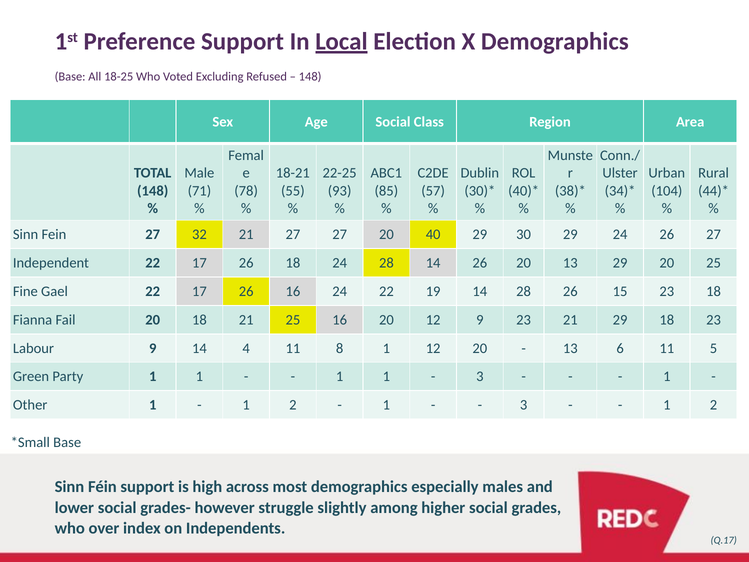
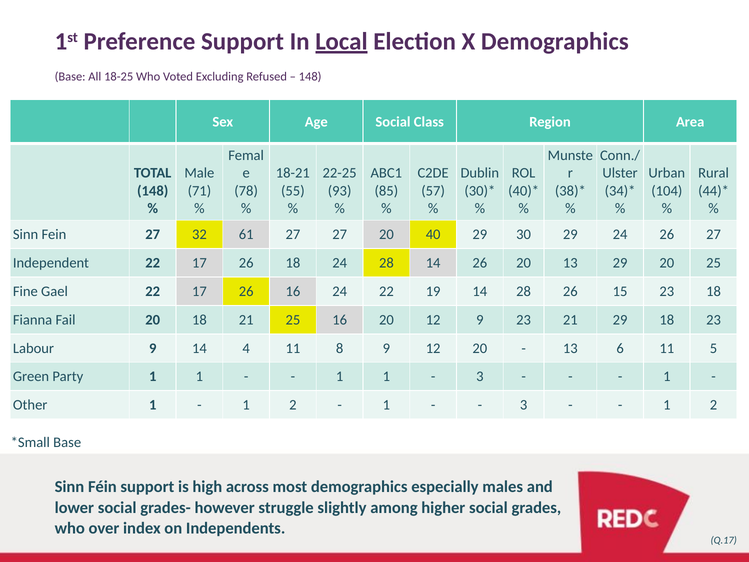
32 21: 21 -> 61
8 1: 1 -> 9
